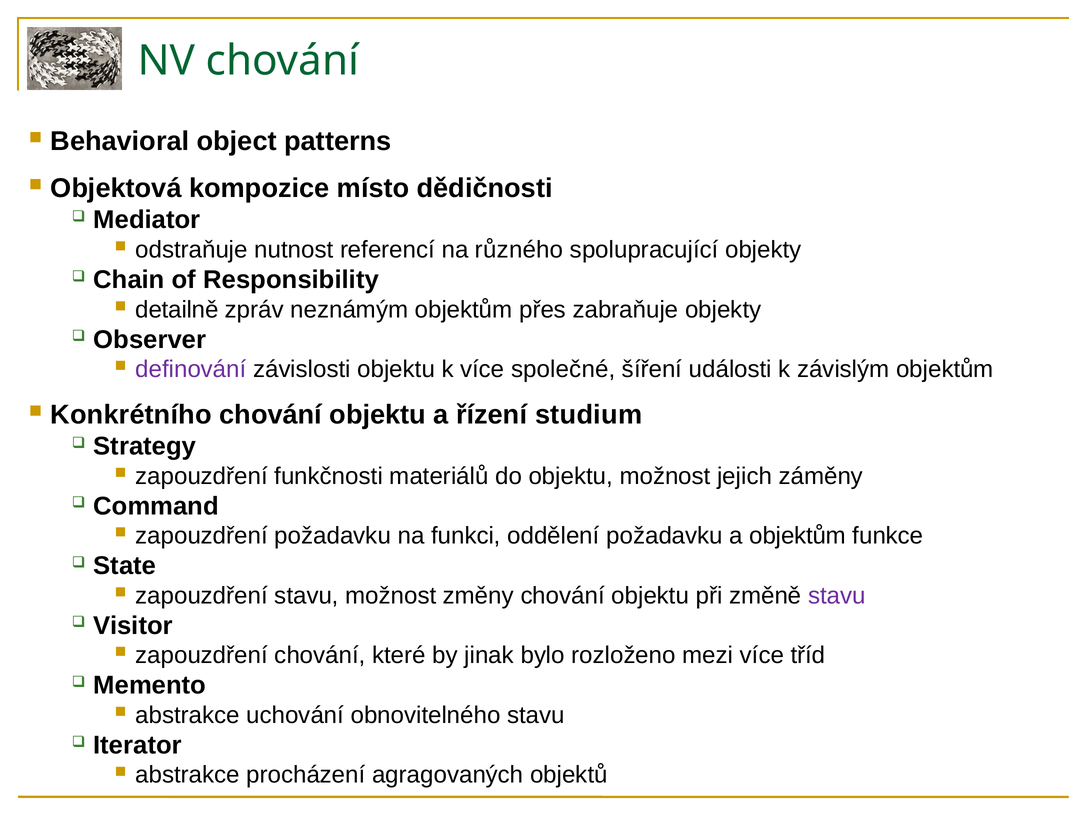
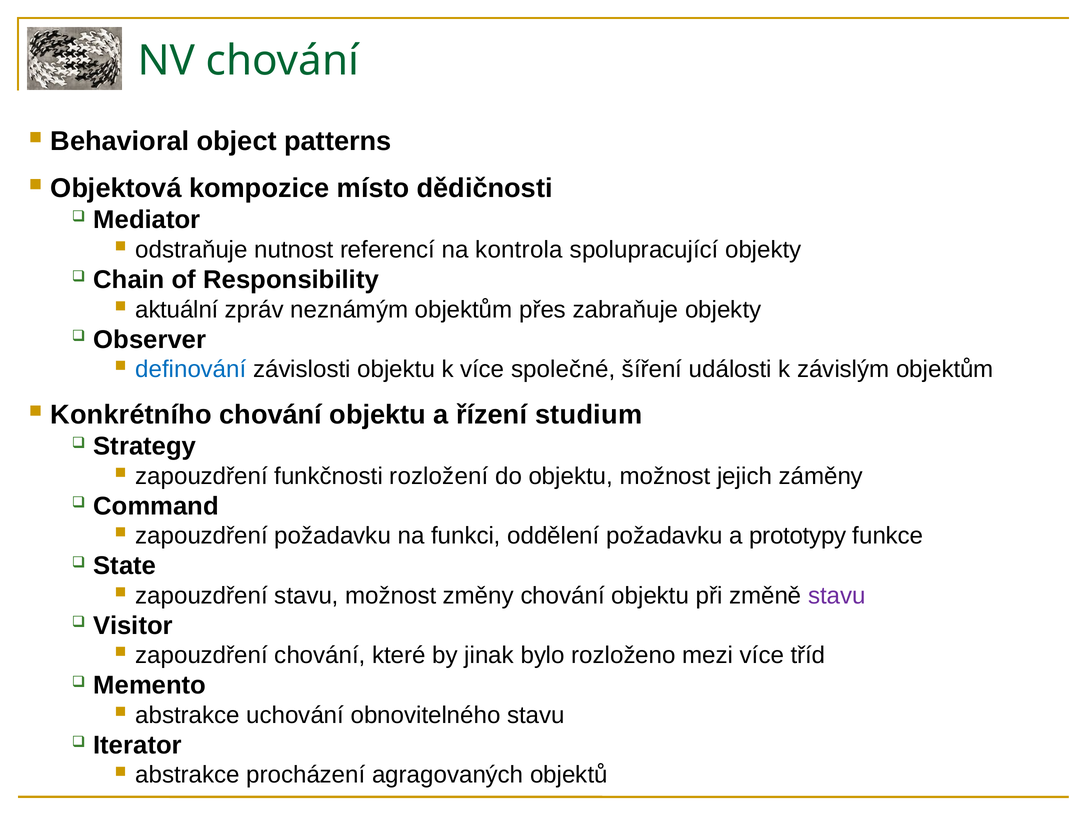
různého: různého -> kontrola
detailně: detailně -> aktuální
definování colour: purple -> blue
materiálů: materiálů -> rozložení
a objektům: objektům -> prototypy
